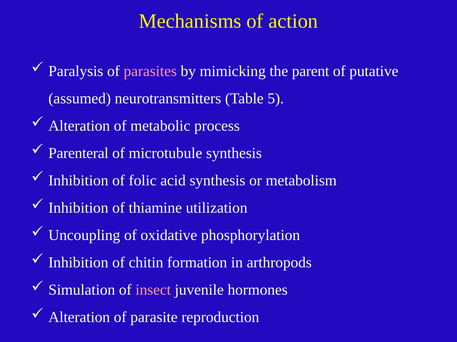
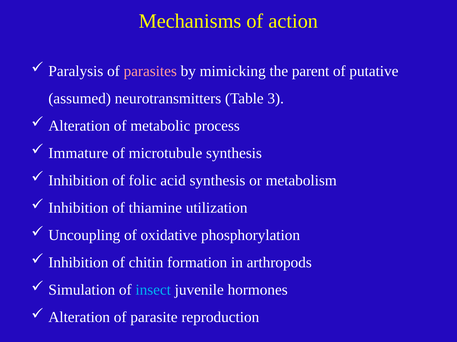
5: 5 -> 3
Parenteral: Parenteral -> Immature
insect colour: pink -> light blue
